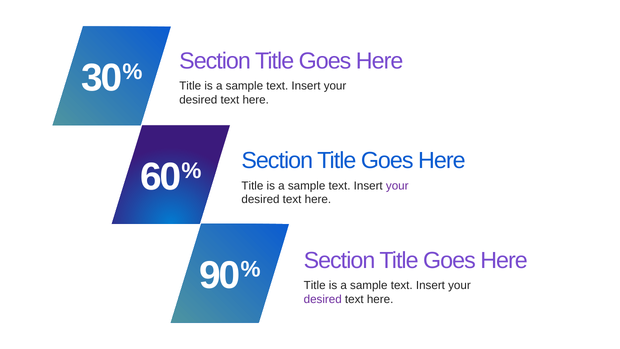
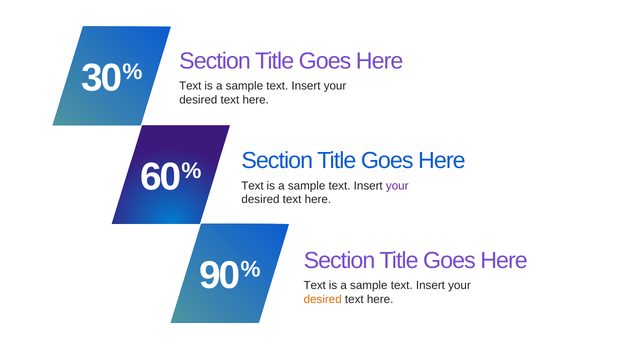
Title at (190, 86): Title -> Text
Title at (252, 186): Title -> Text
Title at (315, 285): Title -> Text
desired at (323, 299) colour: purple -> orange
